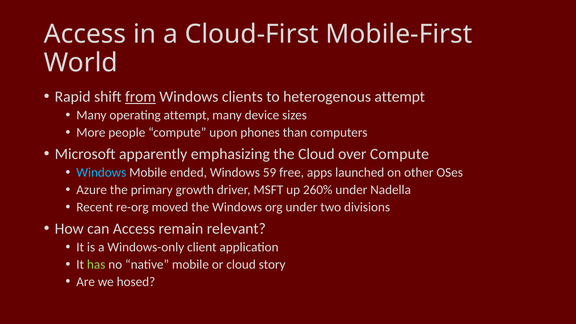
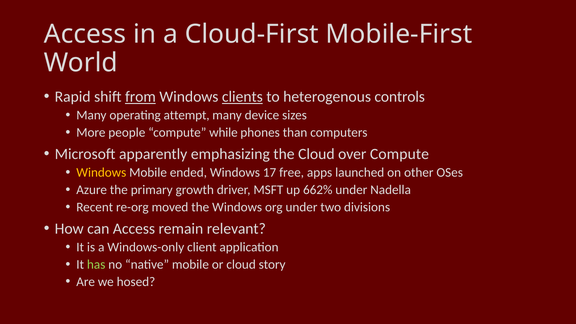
clients underline: none -> present
heterogenous attempt: attempt -> controls
upon: upon -> while
Windows at (101, 173) colour: light blue -> yellow
59: 59 -> 17
260%: 260% -> 662%
